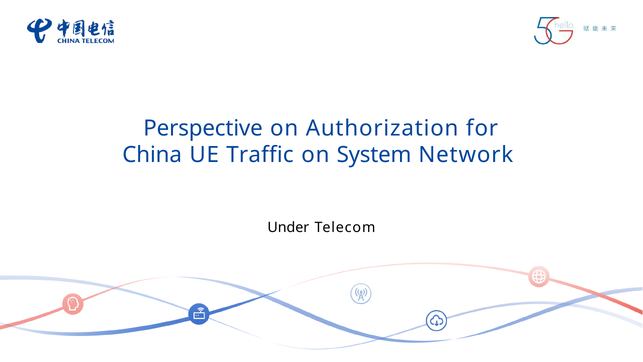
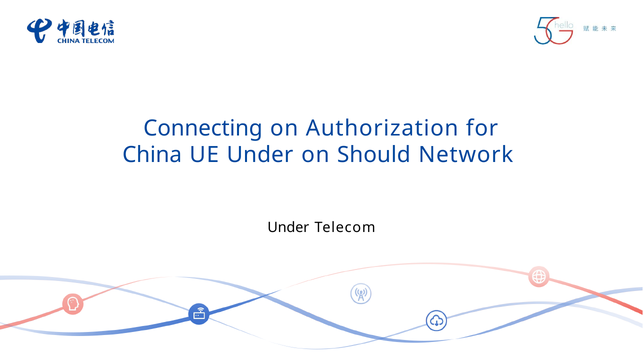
Perspective: Perspective -> Connecting
UE Traffic: Traffic -> Under
System: System -> Should
